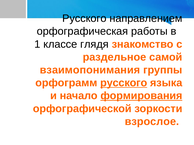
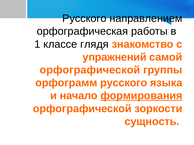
раздельное: раздельное -> упражнений
взаимопонимания at (90, 70): взаимопонимания -> орфографической
русского at (124, 83) underline: present -> none
взрослое: взрослое -> сущность
